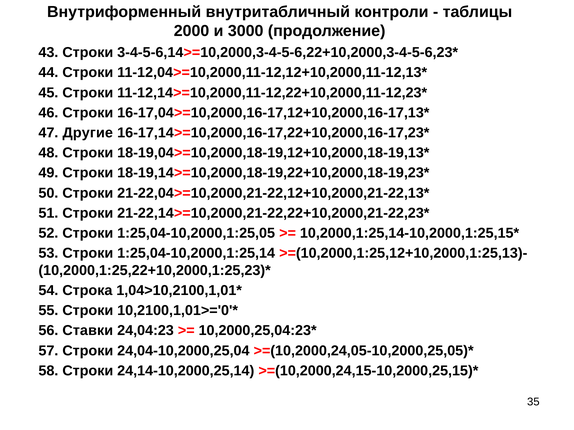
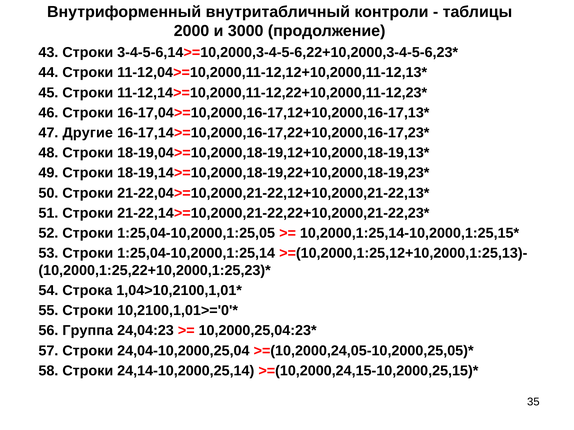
Ставки: Ставки -> Группа
